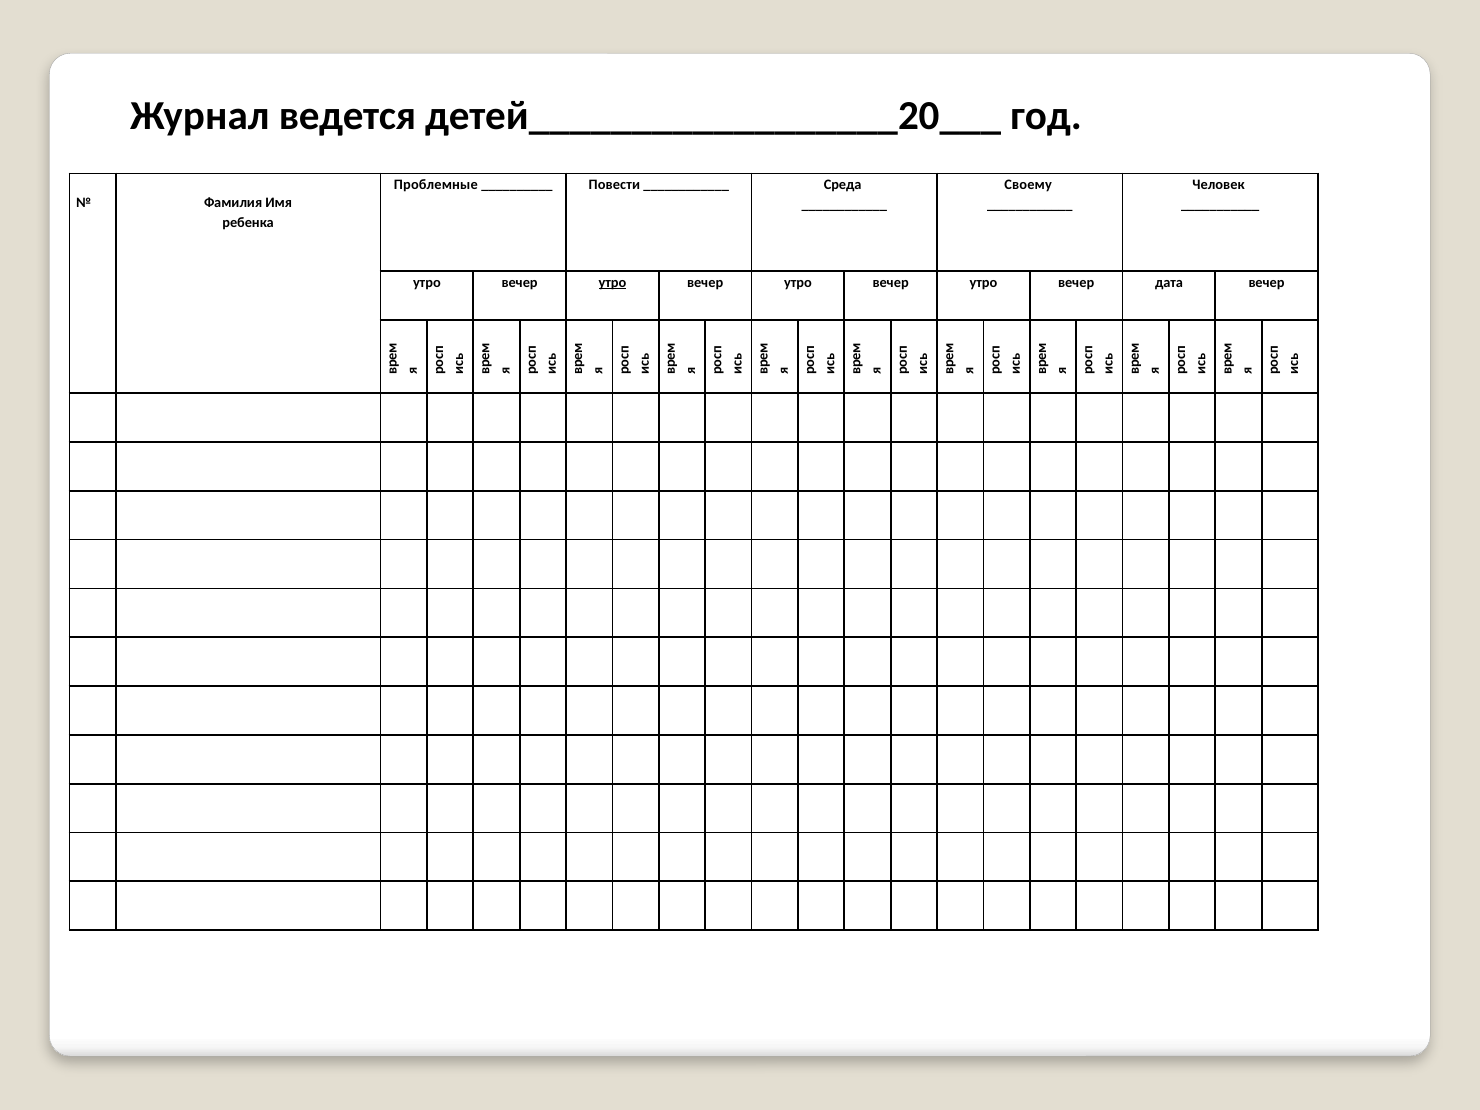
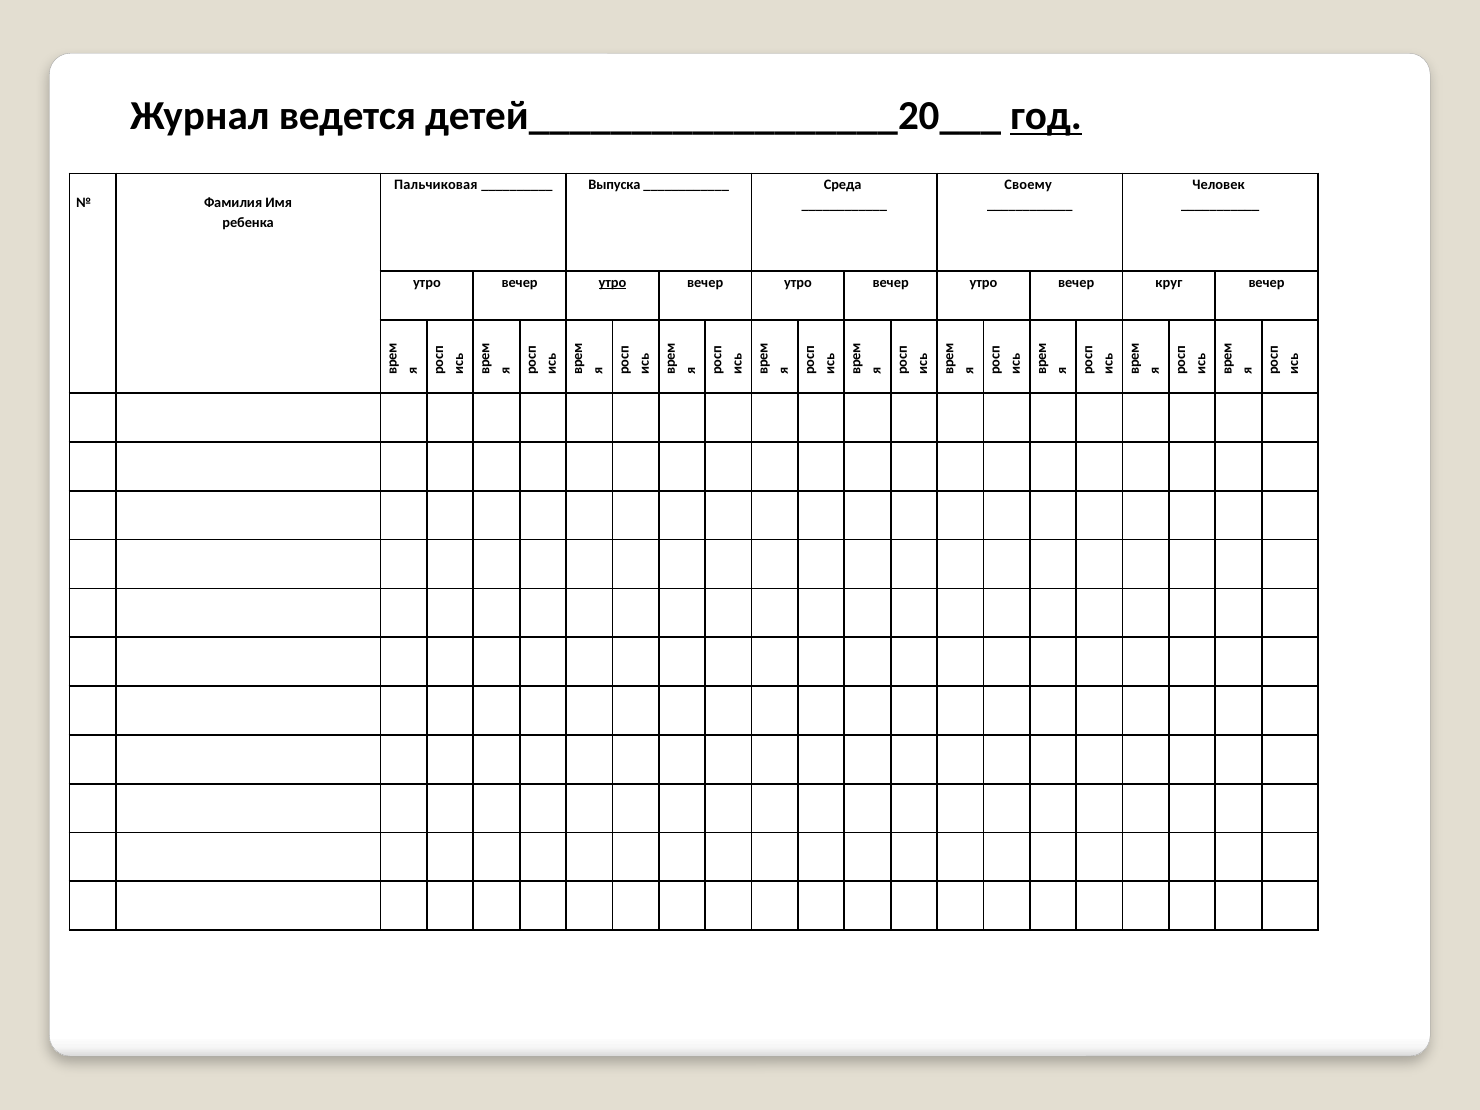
год underline: none -> present
Проблемные: Проблемные -> Пальчиковая
Повести: Повести -> Выпуска
дата: дата -> круг
